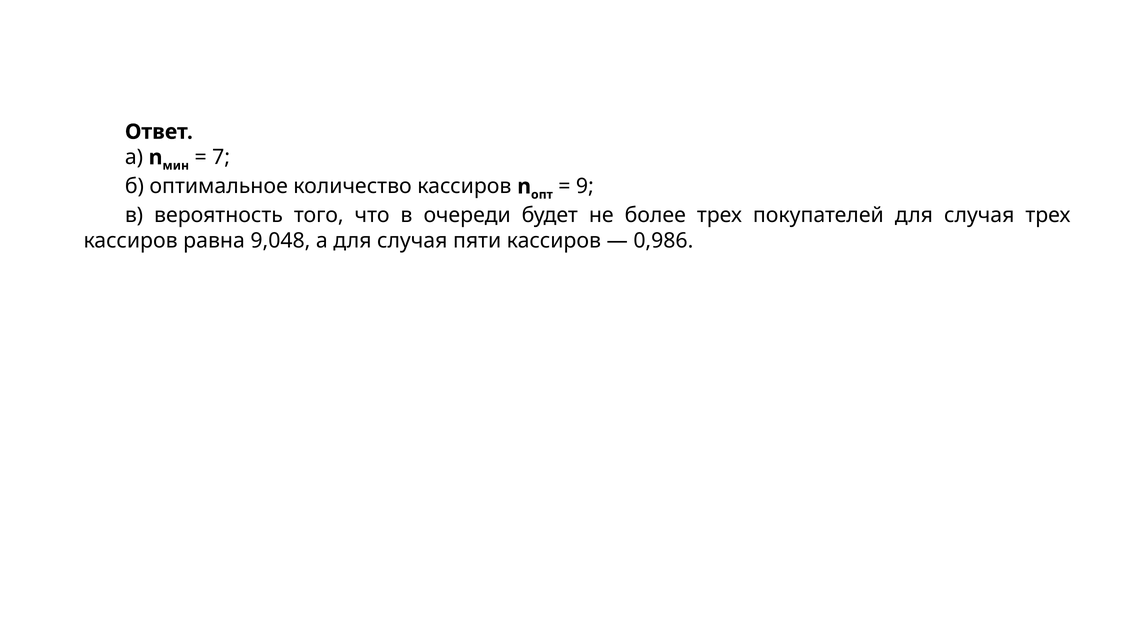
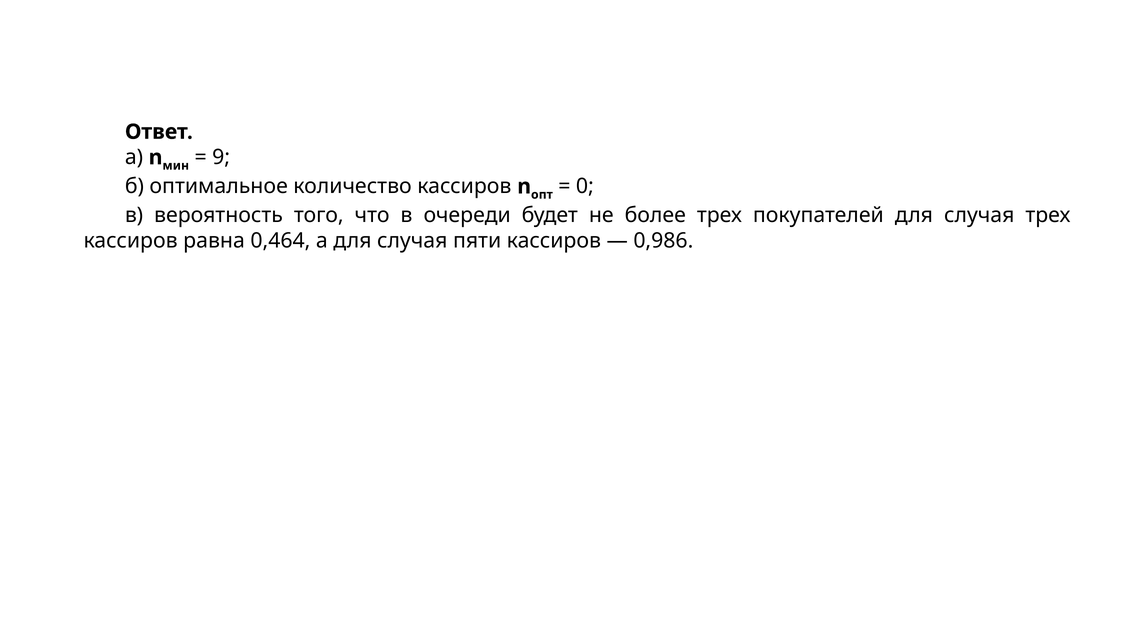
7: 7 -> 9
9: 9 -> 0
9,048: 9,048 -> 0,464
